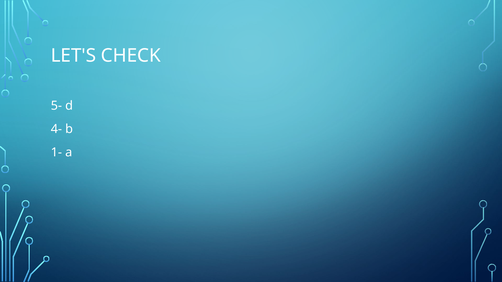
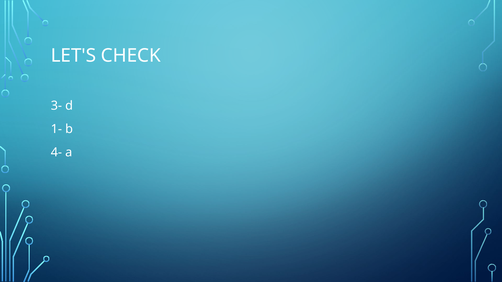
5-: 5- -> 3-
4-: 4- -> 1-
1-: 1- -> 4-
